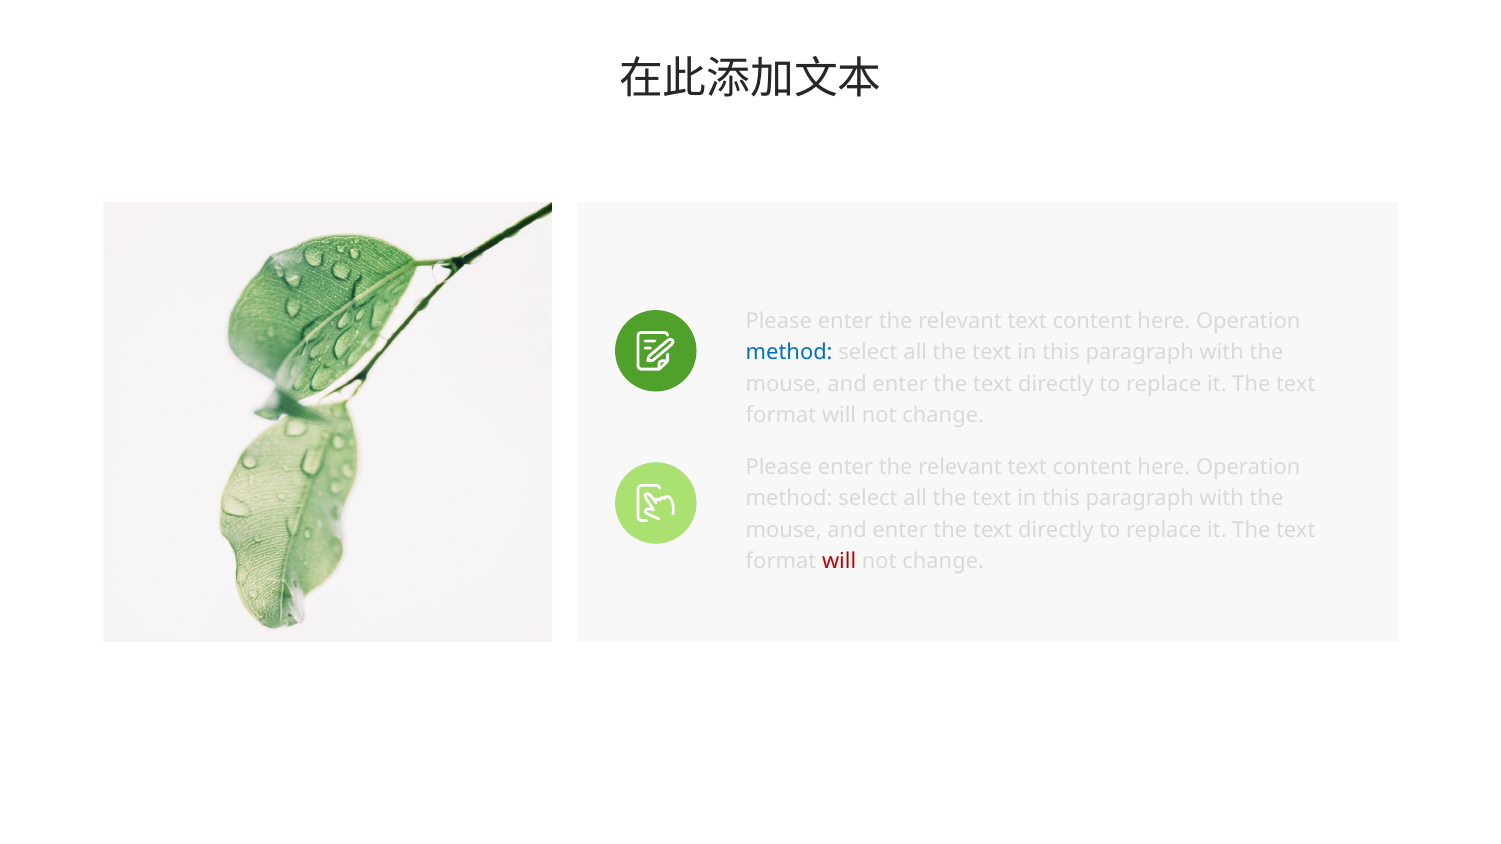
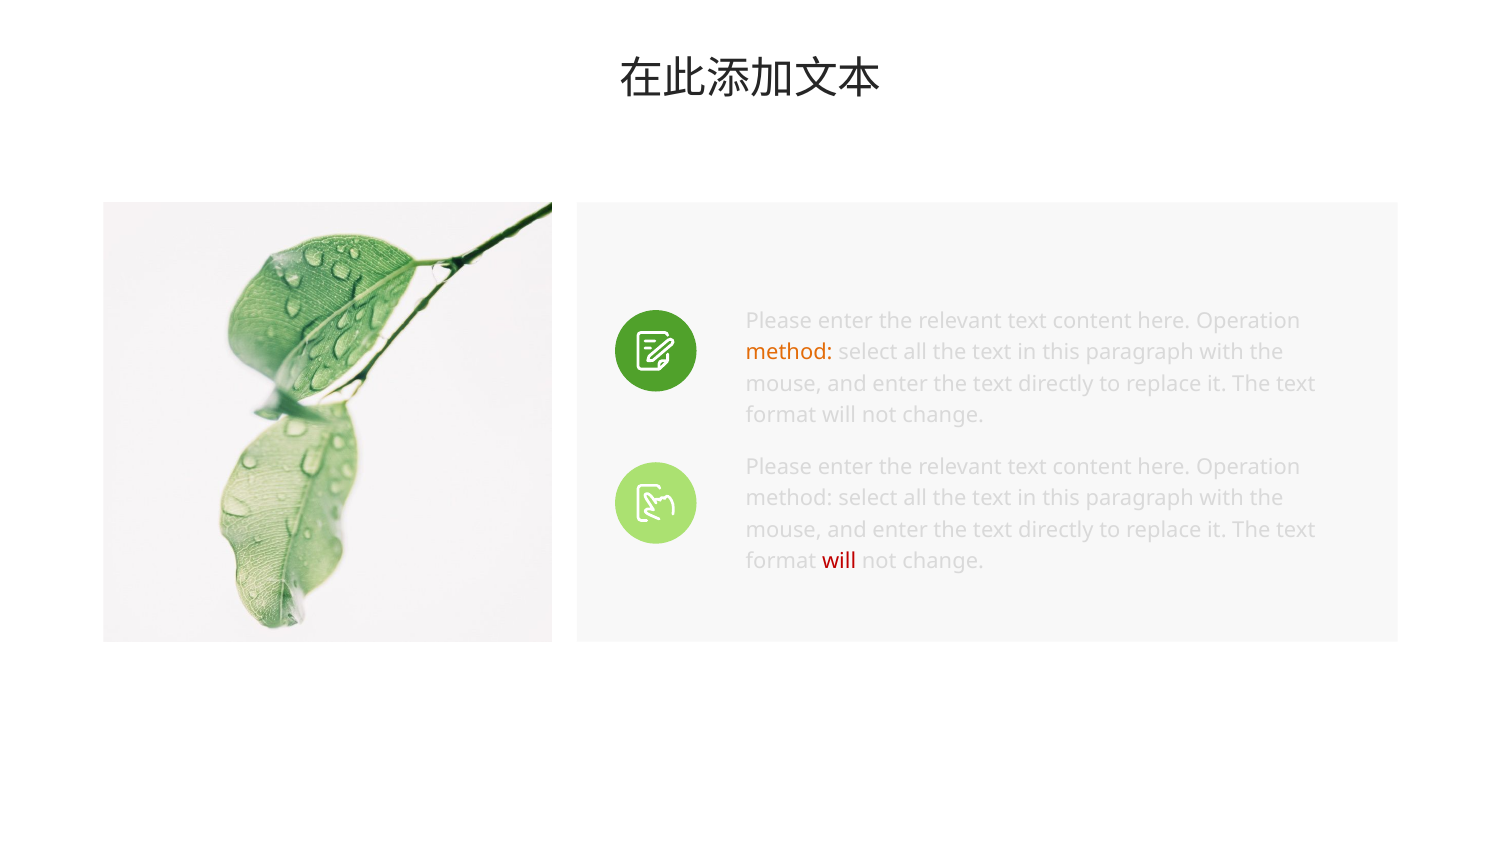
method at (789, 352) colour: blue -> orange
